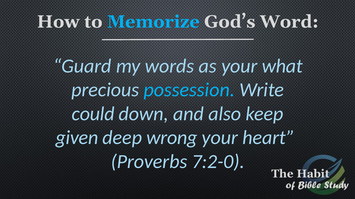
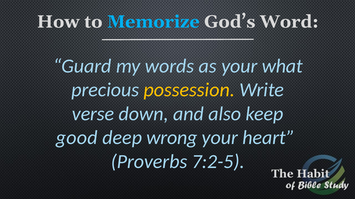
possession colour: light blue -> yellow
could: could -> verse
given: given -> good
7:2-0: 7:2-0 -> 7:2-5
